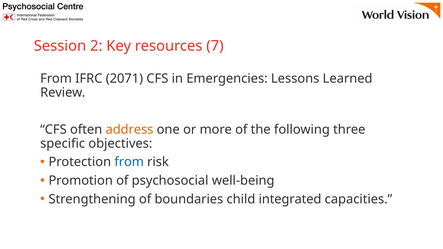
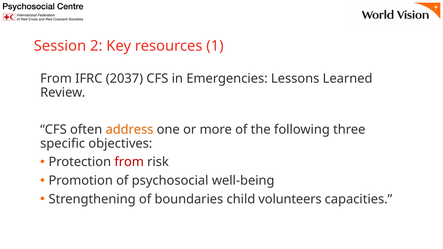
7: 7 -> 1
2071: 2071 -> 2037
from at (129, 162) colour: blue -> red
integrated: integrated -> volunteers
